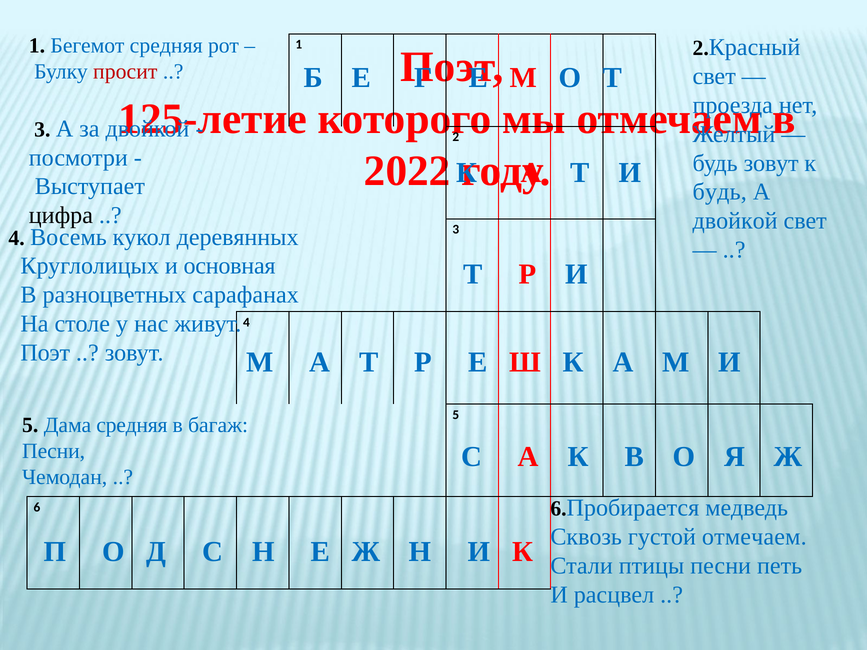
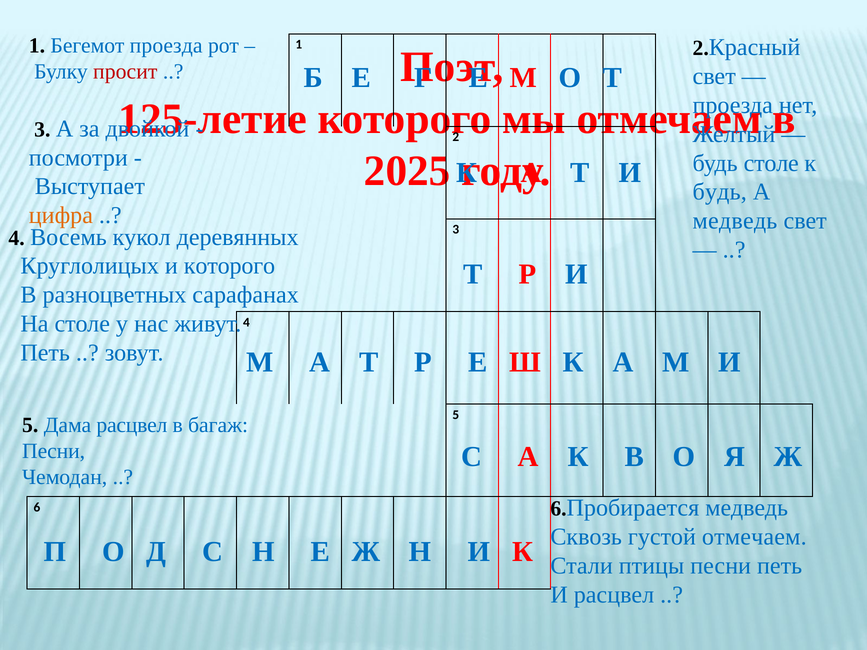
Бегемот средняя: средняя -> проезда
2022: 2022 -> 2025
будь зовут: зовут -> столе
цифра colour: black -> orange
двойкой at (735, 221): двойкой -> медведь
и основная: основная -> которого
Поэт at (45, 353): Поэт -> Петь
Дама средняя: средняя -> расцвел
